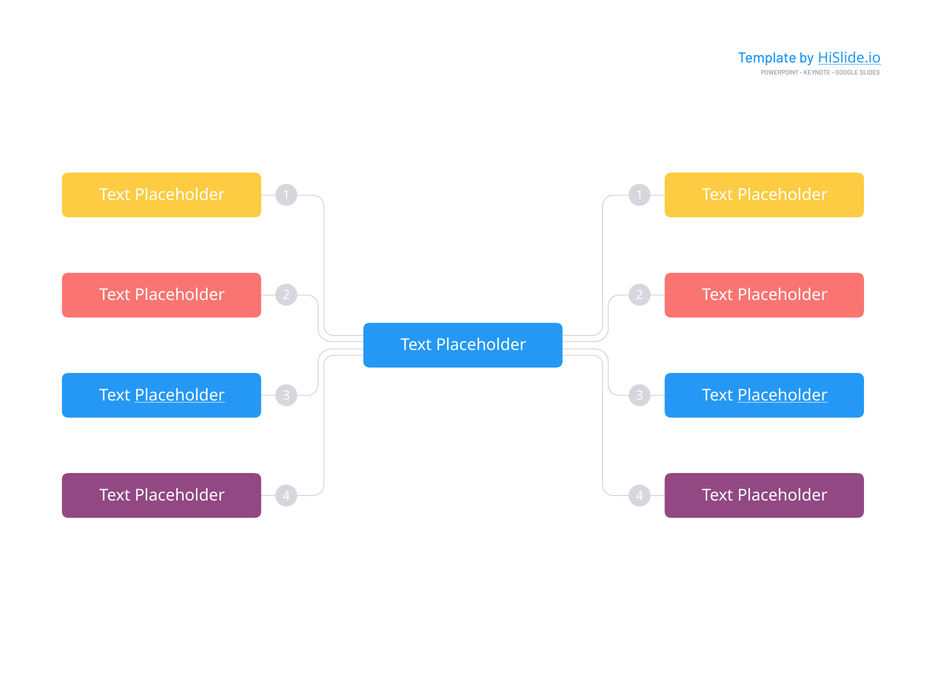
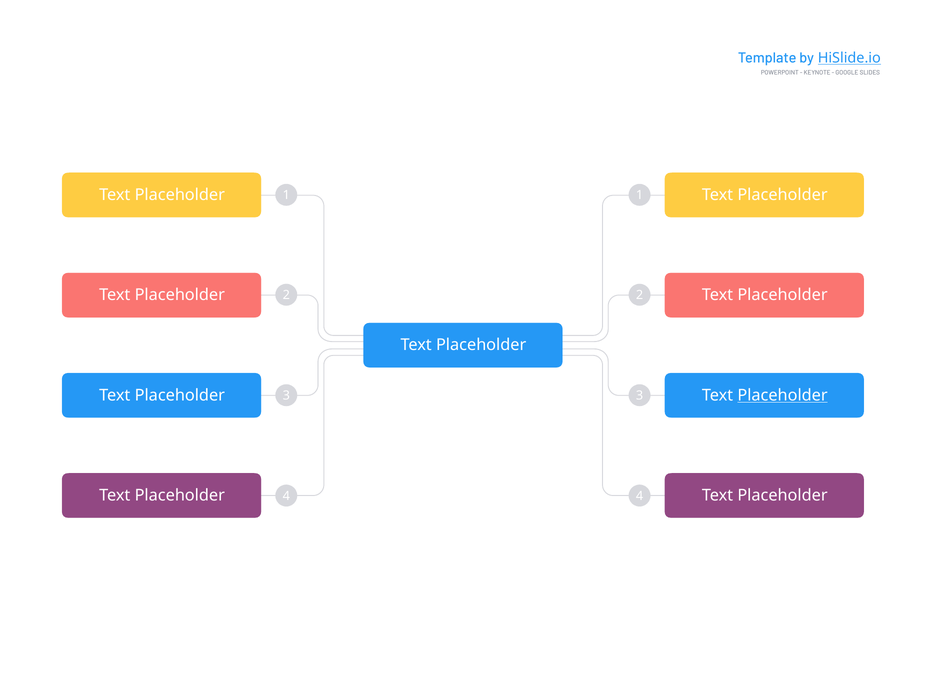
Placeholder at (180, 395) underline: present -> none
